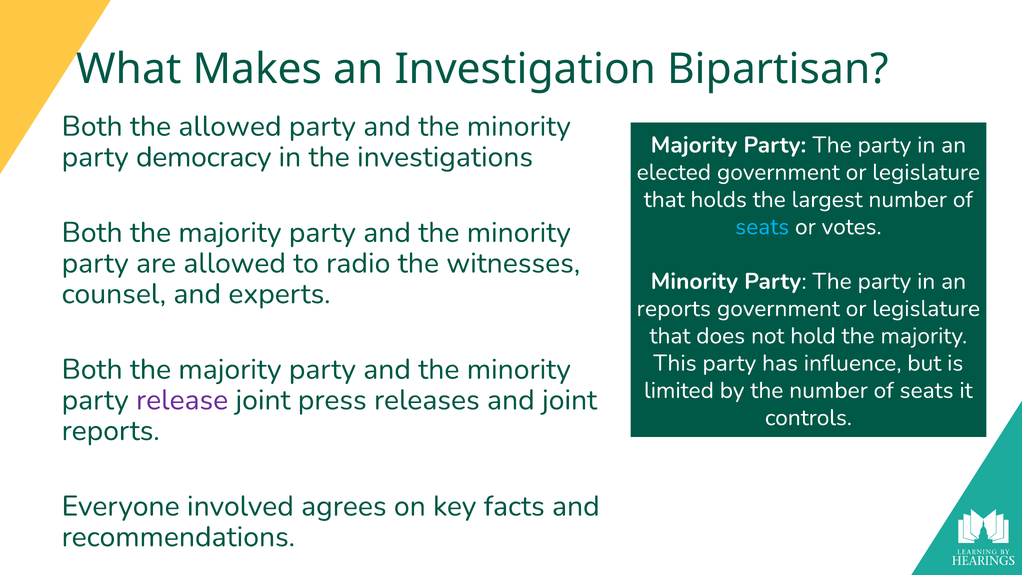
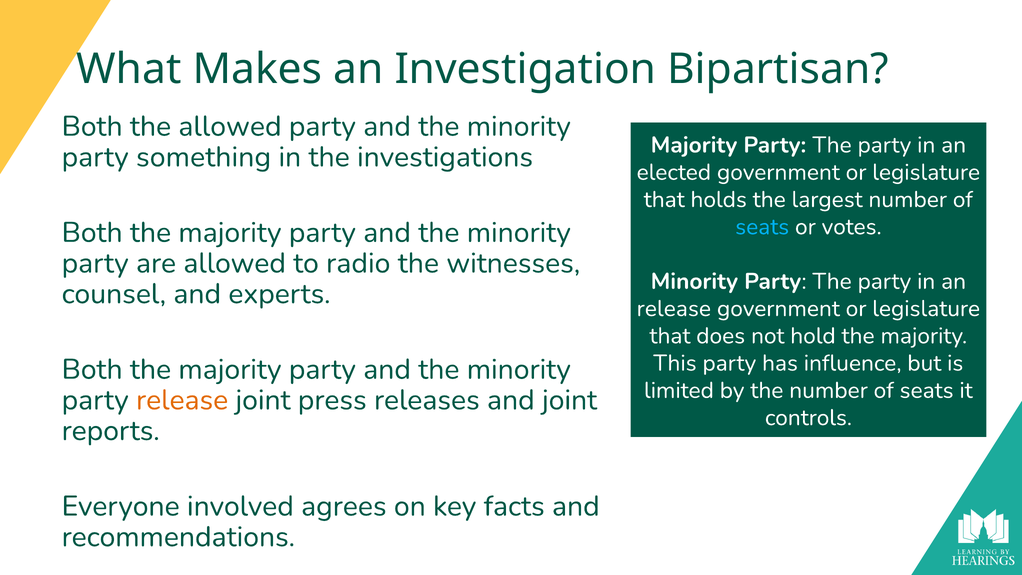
democracy: democracy -> something
reports at (674, 308): reports -> release
release at (182, 400) colour: purple -> orange
